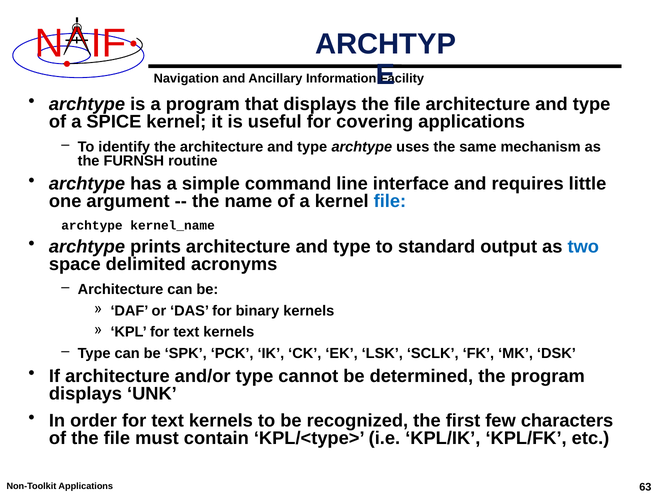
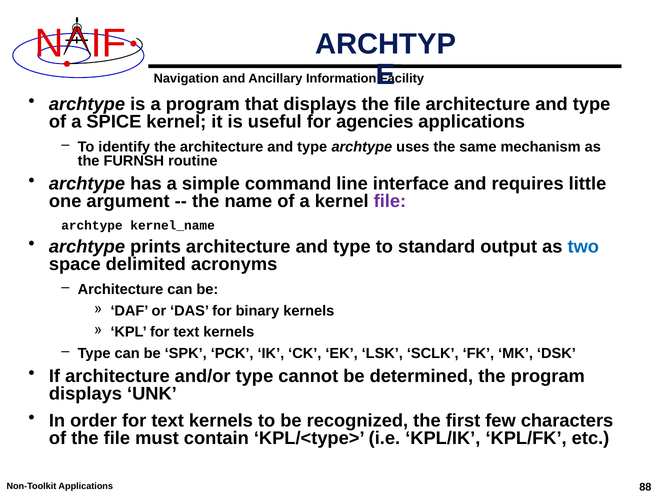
covering: covering -> agencies
file at (390, 201) colour: blue -> purple
63: 63 -> 88
